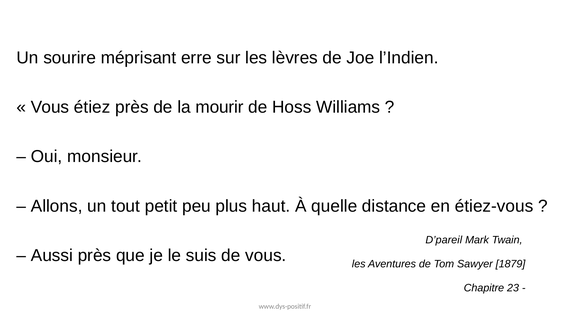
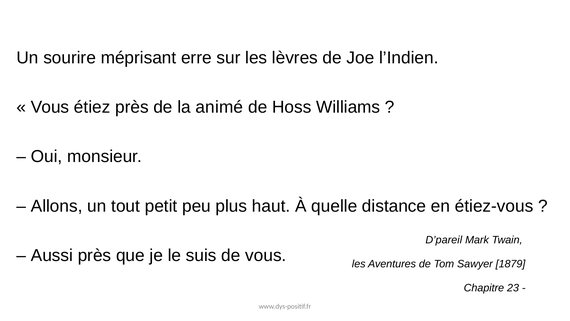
mourir: mourir -> animé
